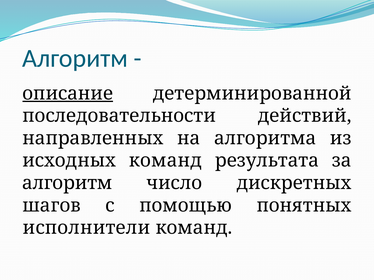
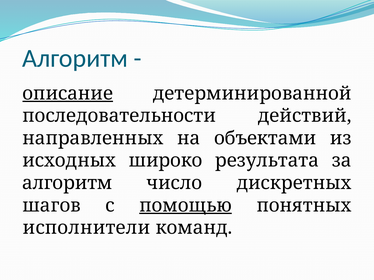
алгоритма: алгоритма -> объектами
исходных команд: команд -> широко
помощью underline: none -> present
